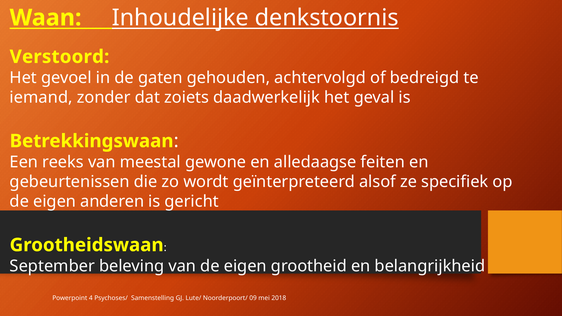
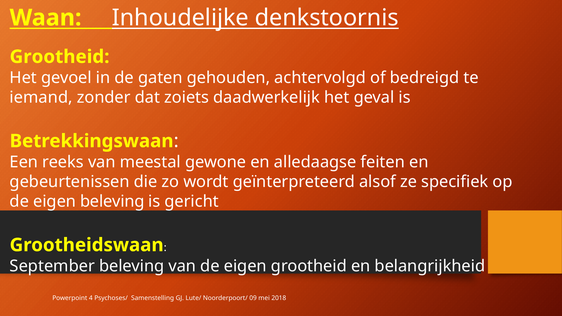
Verstoord at (59, 57): Verstoord -> Grootheid
eigen anderen: anderen -> beleving
